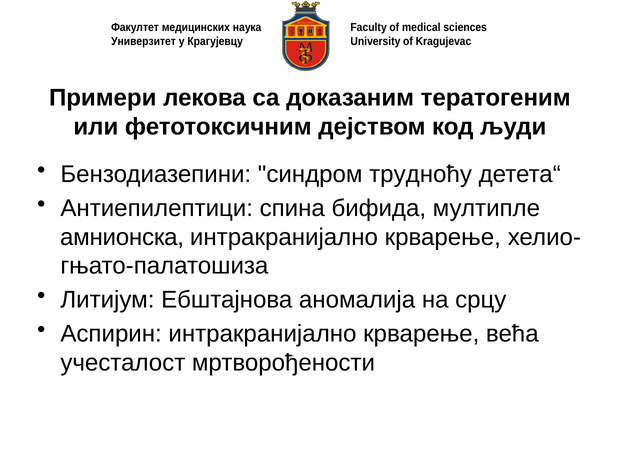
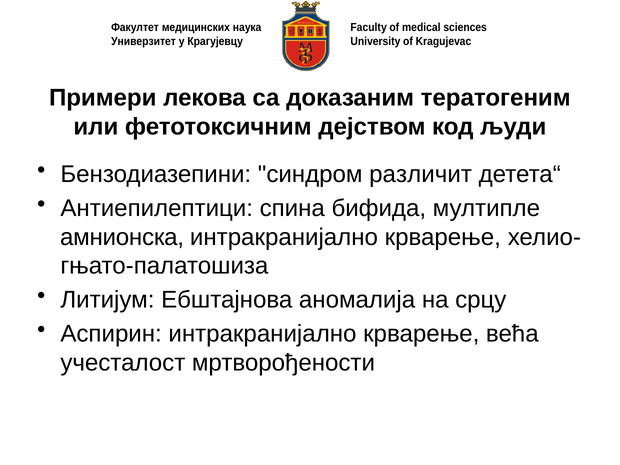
трудноћу: трудноћу -> различит
